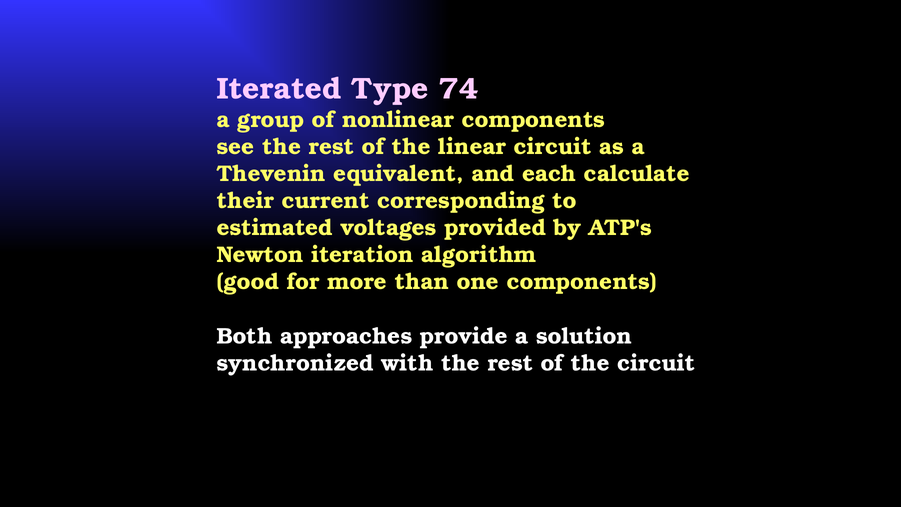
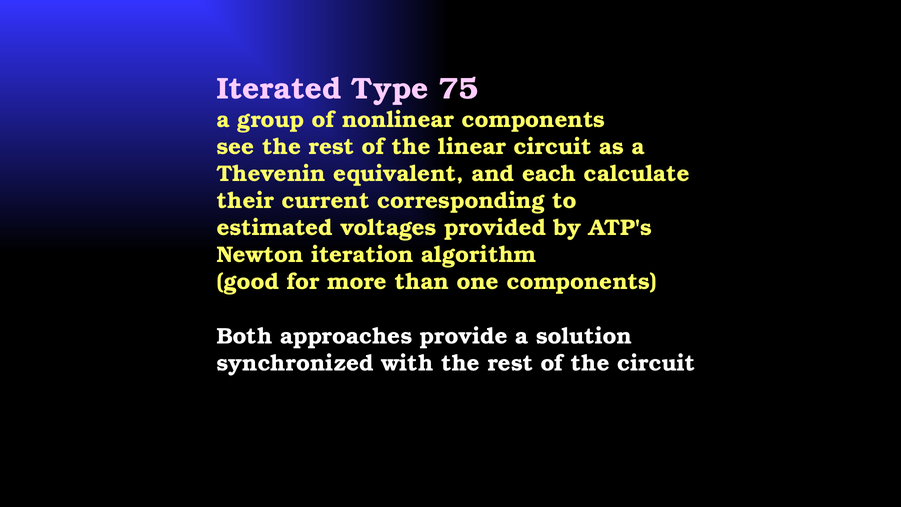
74: 74 -> 75
